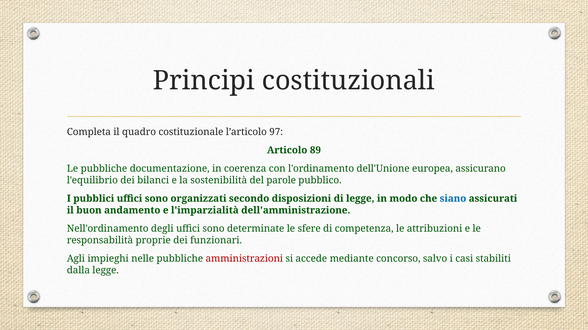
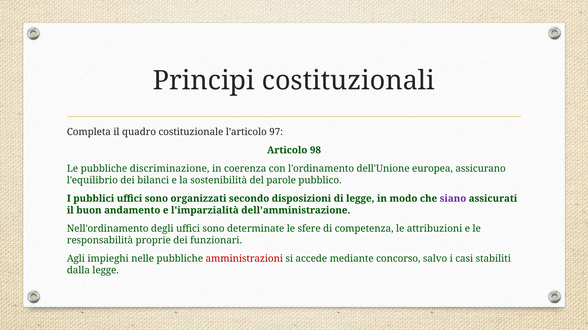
89: 89 -> 98
documentazione: documentazione -> discriminazione
siano colour: blue -> purple
